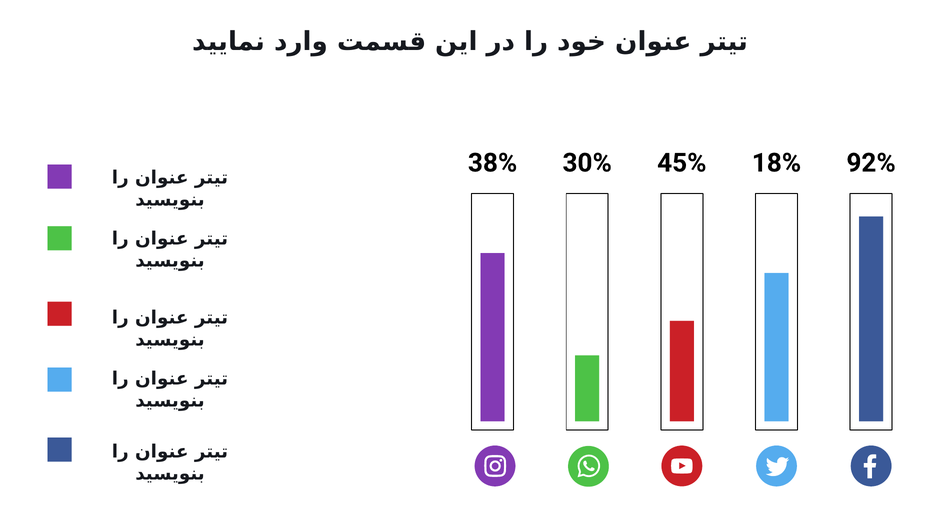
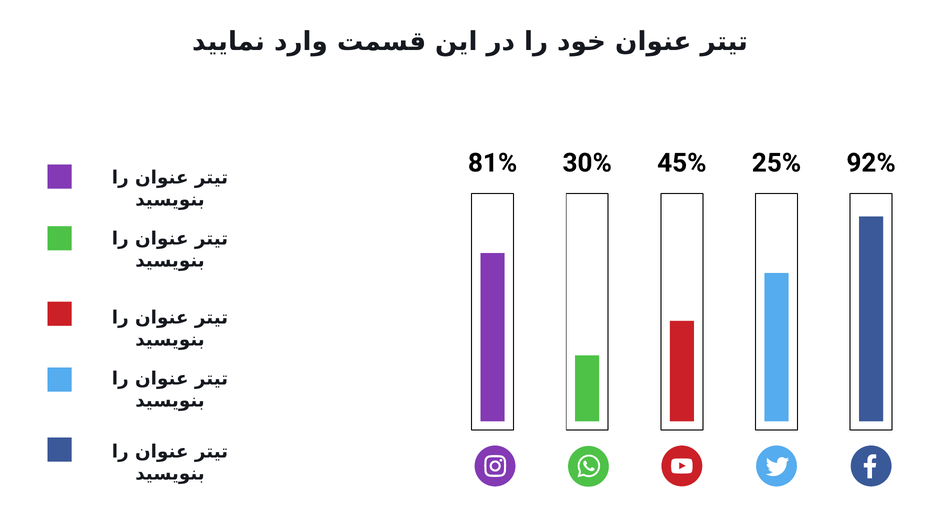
38%: 38% -> 81%
18%: 18% -> 25%
